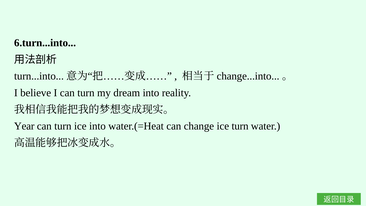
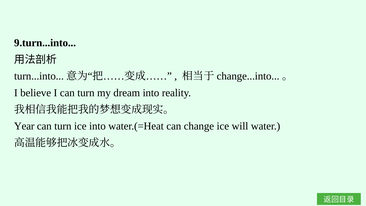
6.turn...into: 6.turn...into -> 9.turn...into
ice turn: turn -> will
